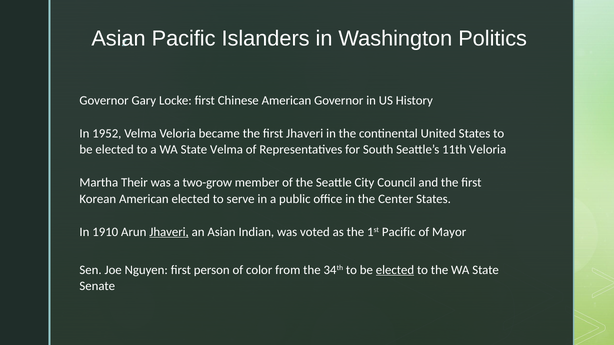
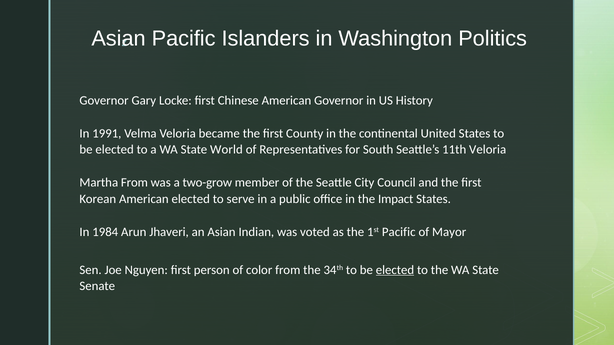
1952: 1952 -> 1991
first Jhaveri: Jhaveri -> County
State Velma: Velma -> World
Martha Their: Their -> From
Center: Center -> Impact
1910: 1910 -> 1984
Jhaveri at (169, 232) underline: present -> none
